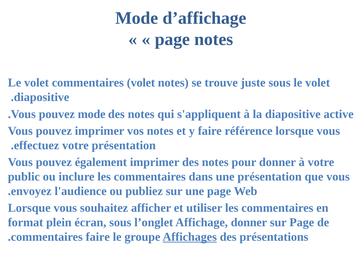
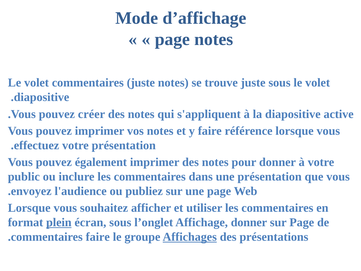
commentaires volet: volet -> juste
pouvez mode: mode -> créer
plein underline: none -> present
